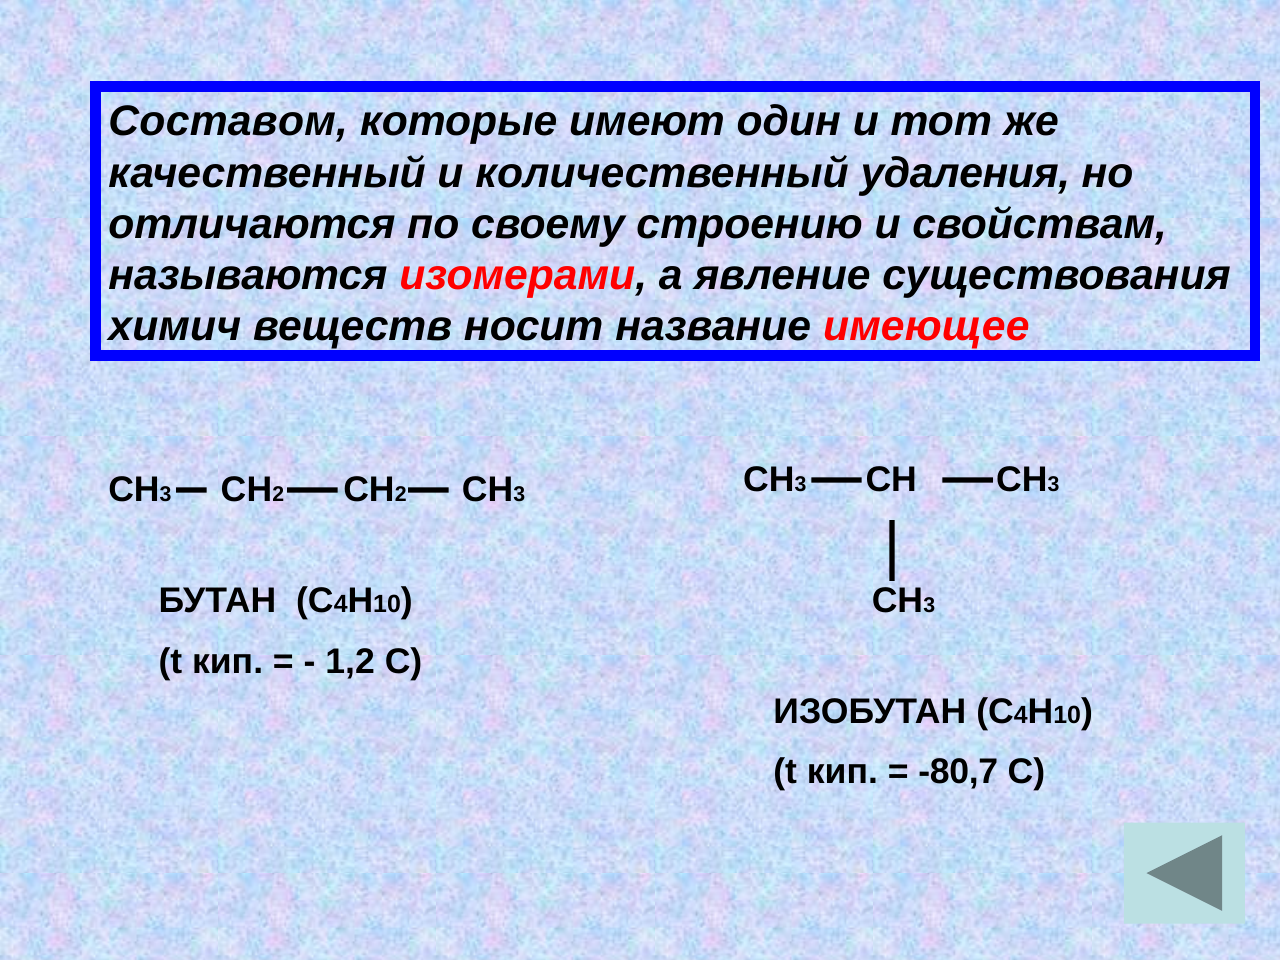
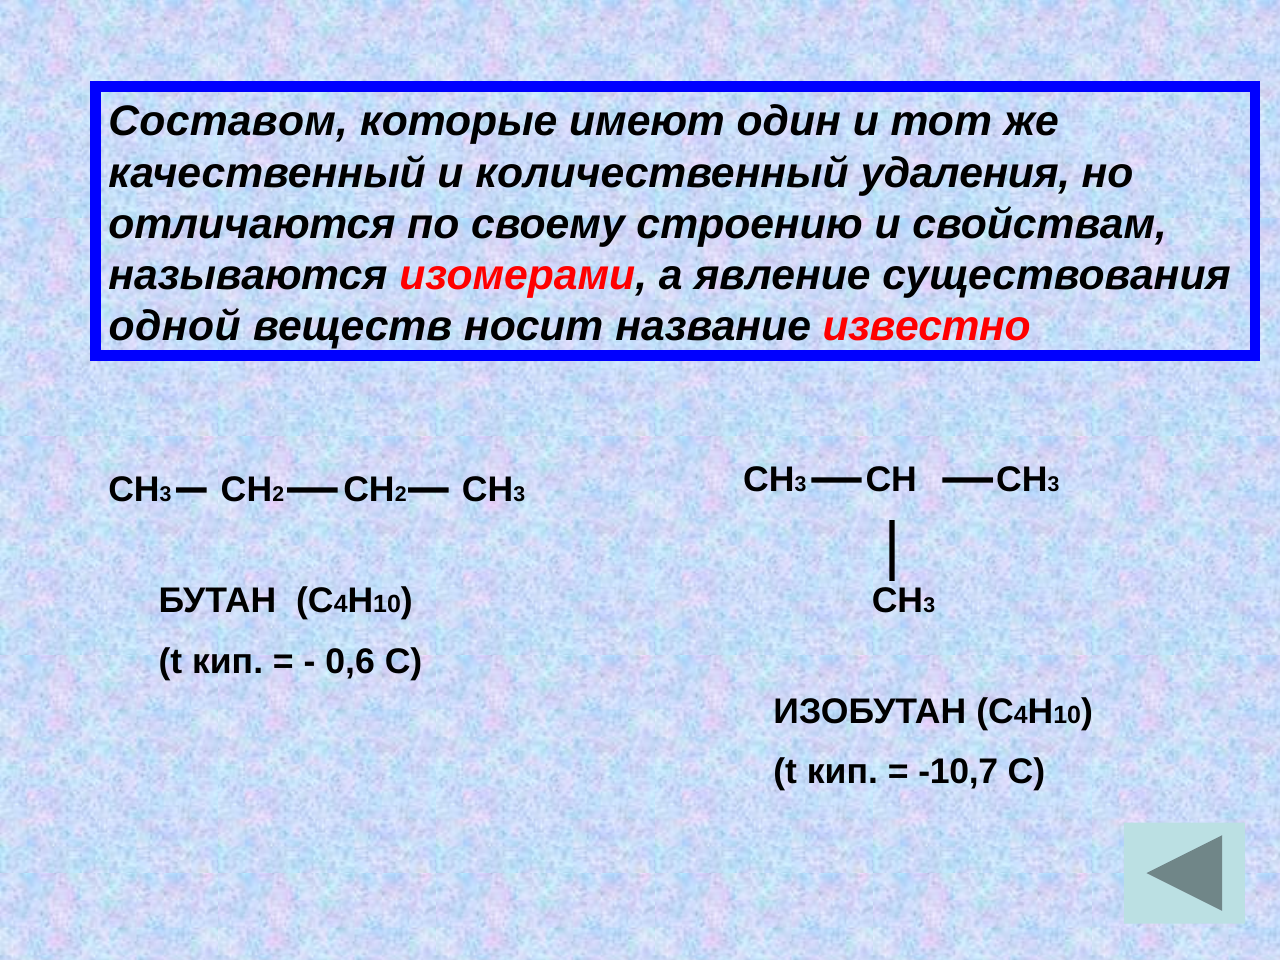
химич: химич -> одной
имеющее: имеющее -> известно
1,2: 1,2 -> 0,6
-80,7: -80,7 -> -10,7
